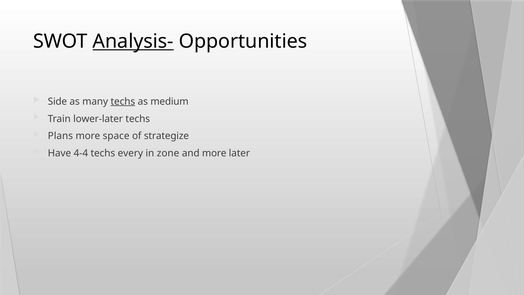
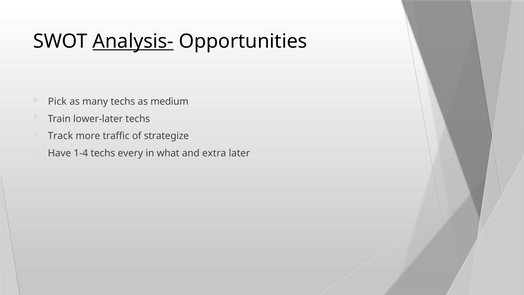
Side: Side -> Pick
techs at (123, 101) underline: present -> none
Plans: Plans -> Track
space: space -> traffic
4-4: 4-4 -> 1-4
zone: zone -> what
and more: more -> extra
